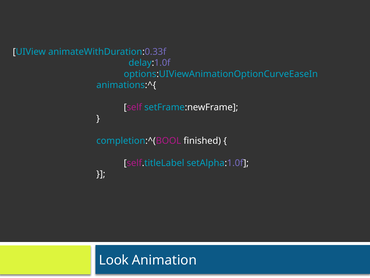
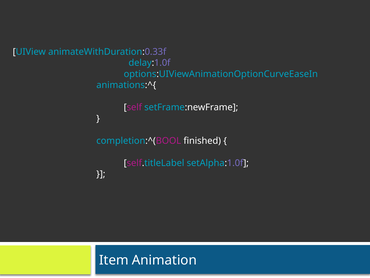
Look: Look -> Item
